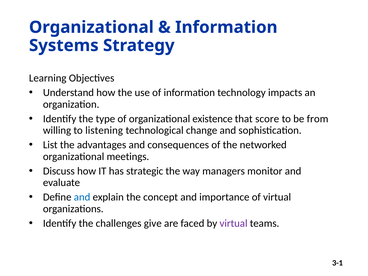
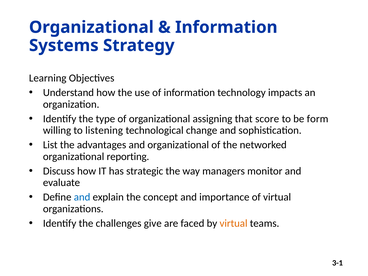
existence: existence -> assigning
from: from -> form
and consequences: consequences -> organizational
meetings: meetings -> reporting
virtual at (234, 223) colour: purple -> orange
